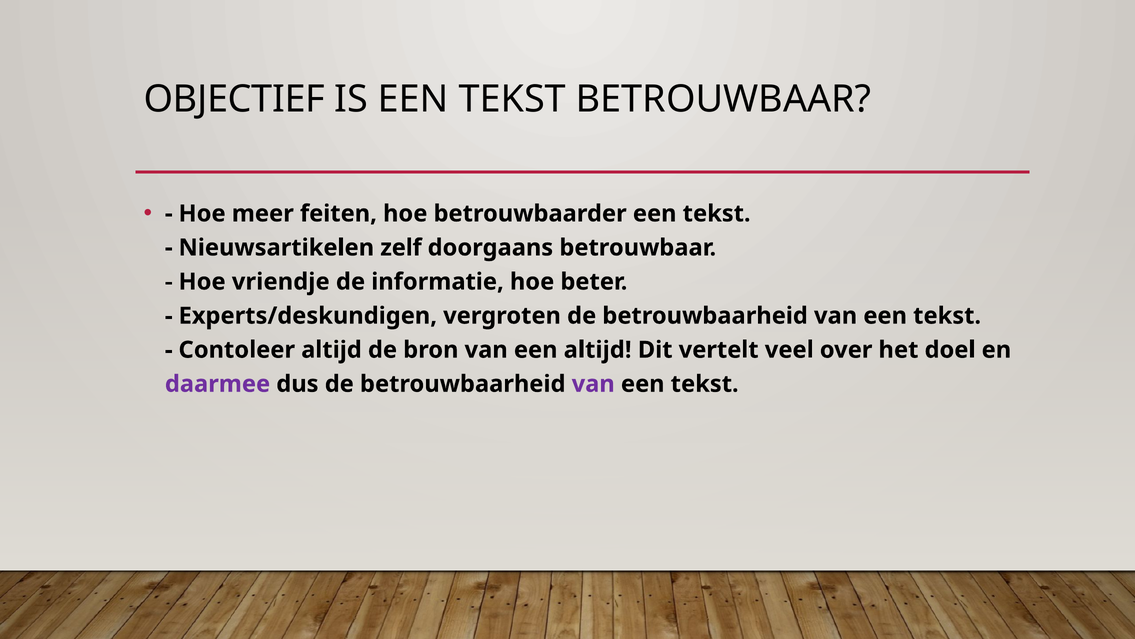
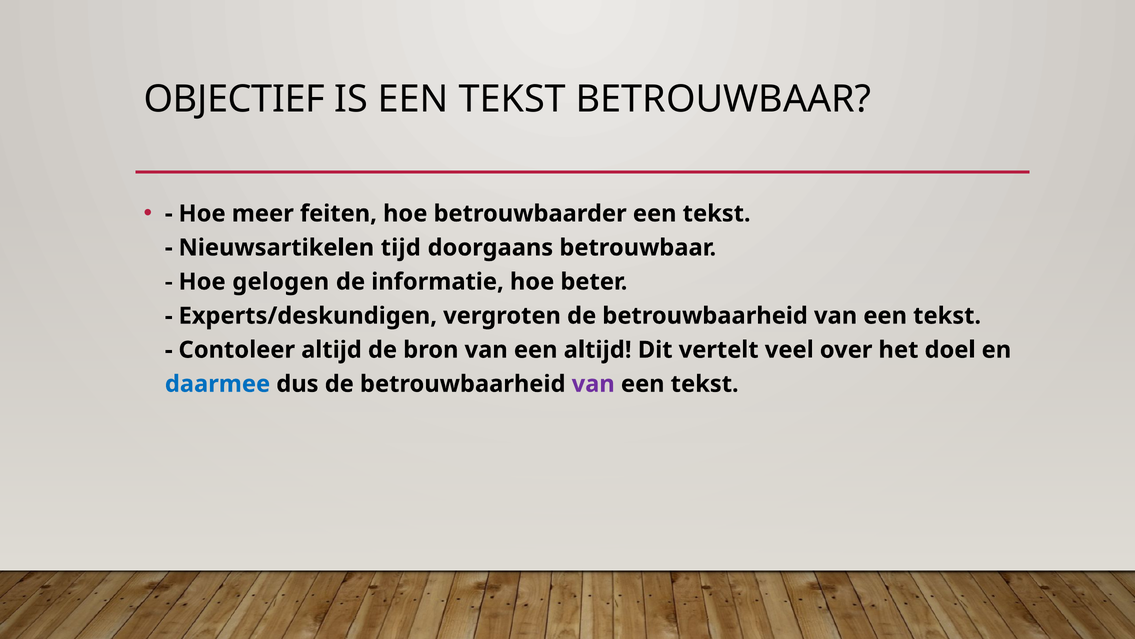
zelf: zelf -> tijd
vriendje: vriendje -> gelogen
daarmee colour: purple -> blue
